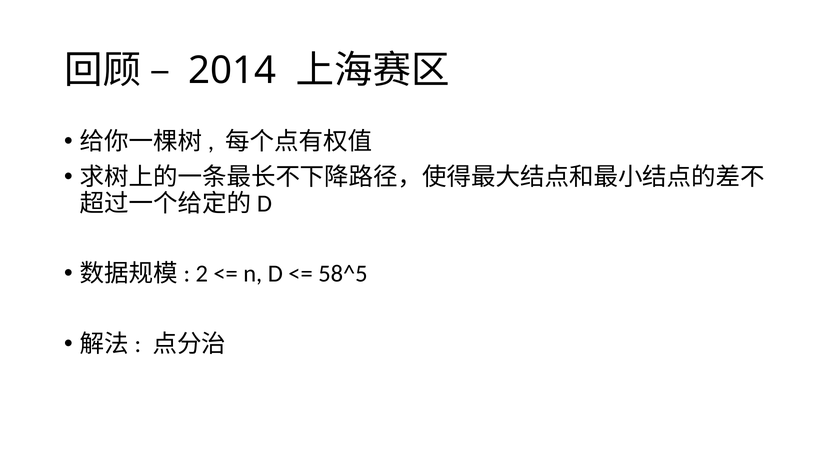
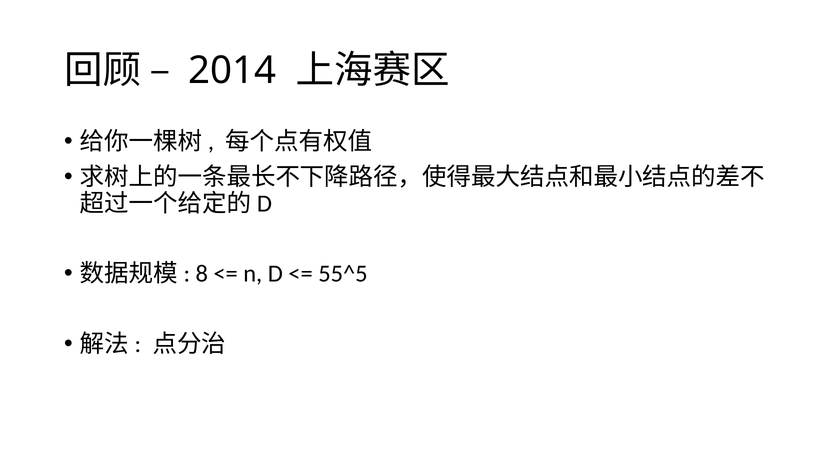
2: 2 -> 8
58^5: 58^5 -> 55^5
